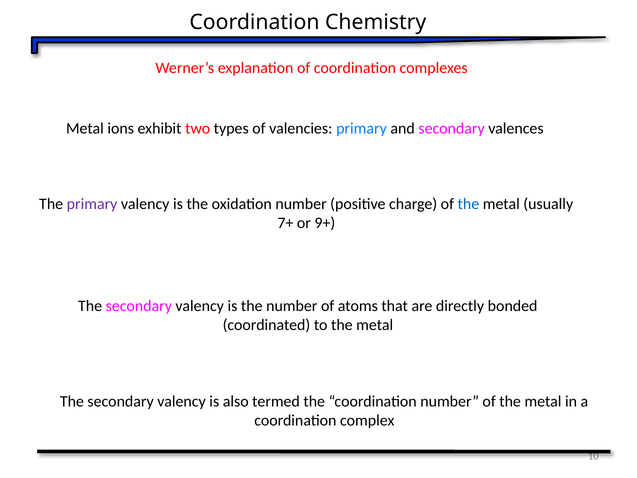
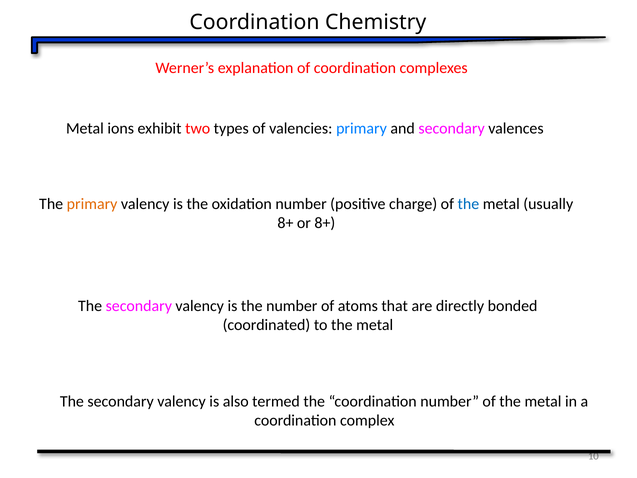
primary at (92, 204) colour: purple -> orange
7+ at (285, 223): 7+ -> 8+
or 9+: 9+ -> 8+
